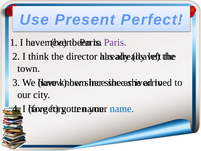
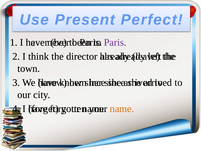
name at (122, 109) colour: blue -> orange
